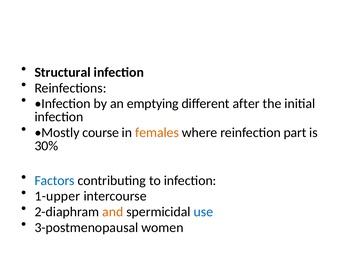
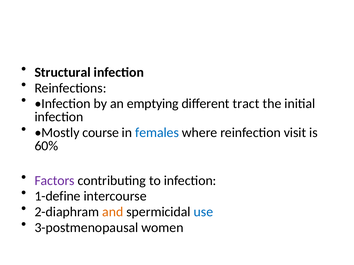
after: after -> tract
females colour: orange -> blue
part: part -> visit
30%: 30% -> 60%
Factors colour: blue -> purple
1-upper: 1-upper -> 1-define
